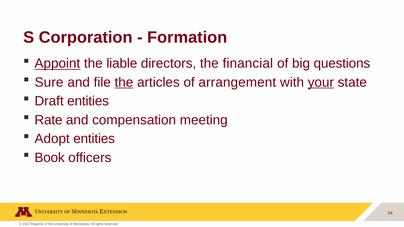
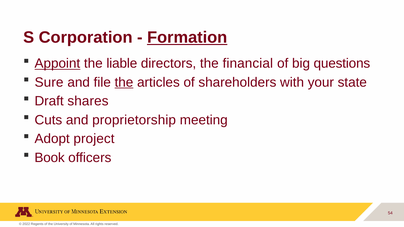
Formation underline: none -> present
arrangement: arrangement -> shareholders
your underline: present -> none
Draft entities: entities -> shares
Rate: Rate -> Cuts
compensation: compensation -> proprietorship
Adopt entities: entities -> project
